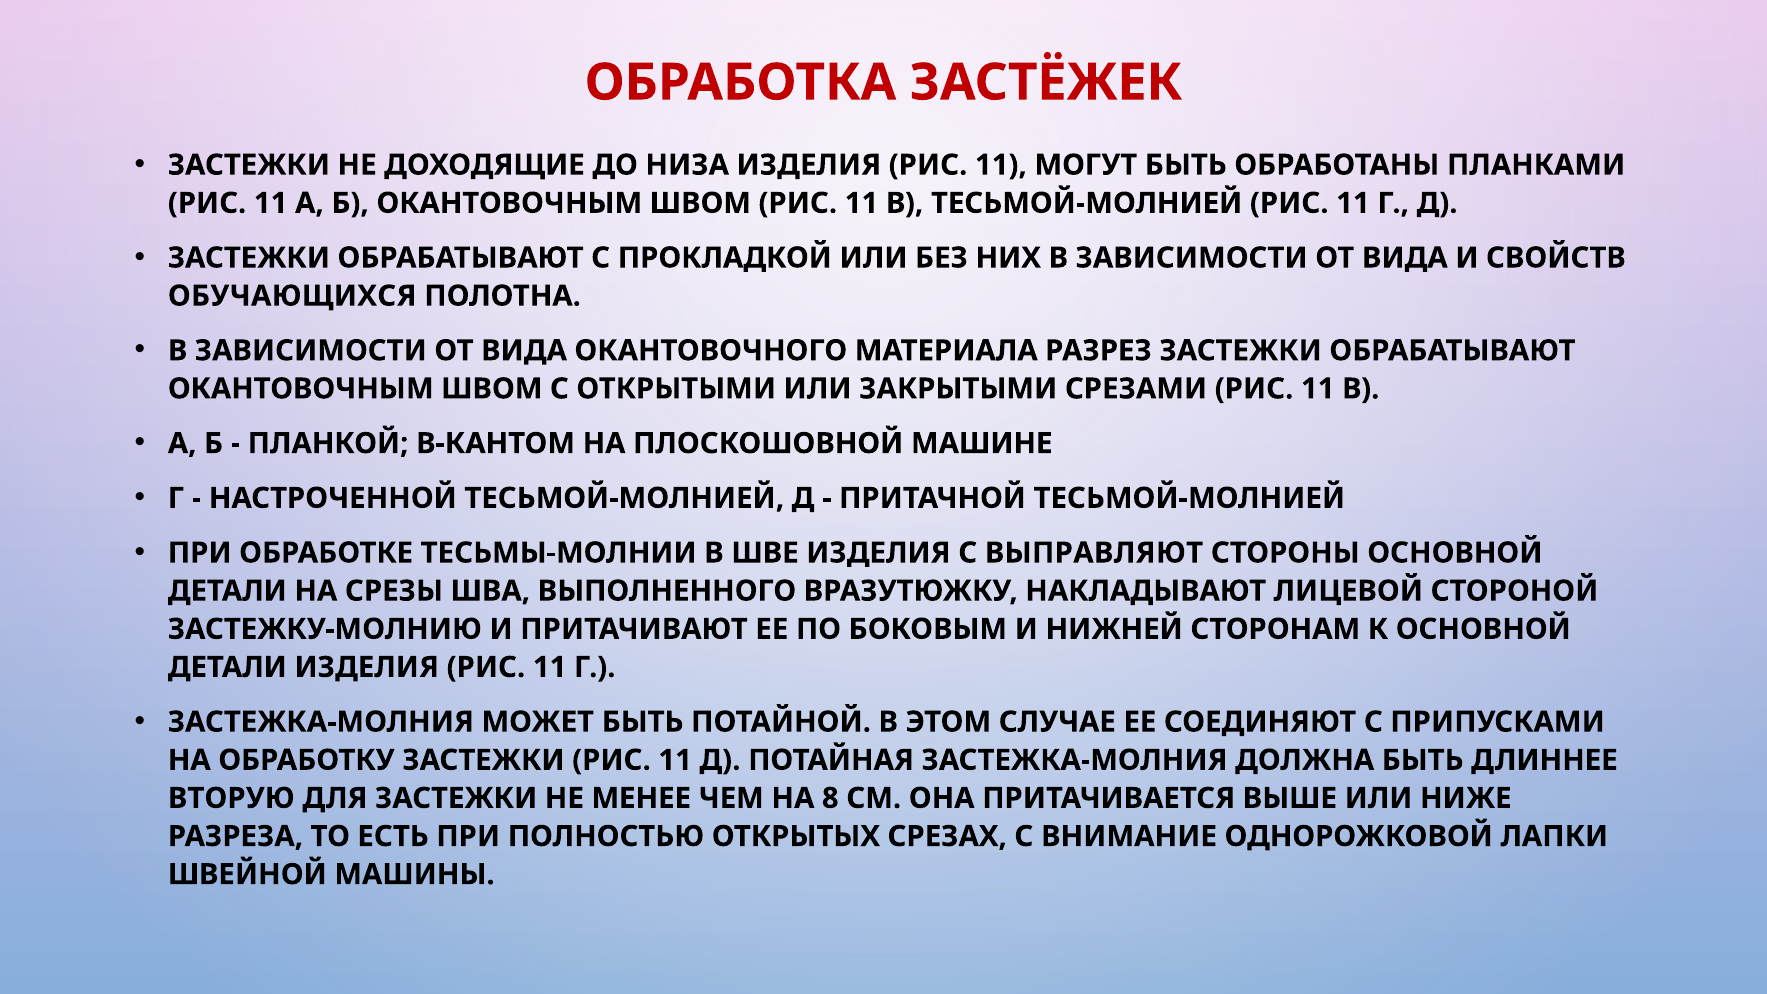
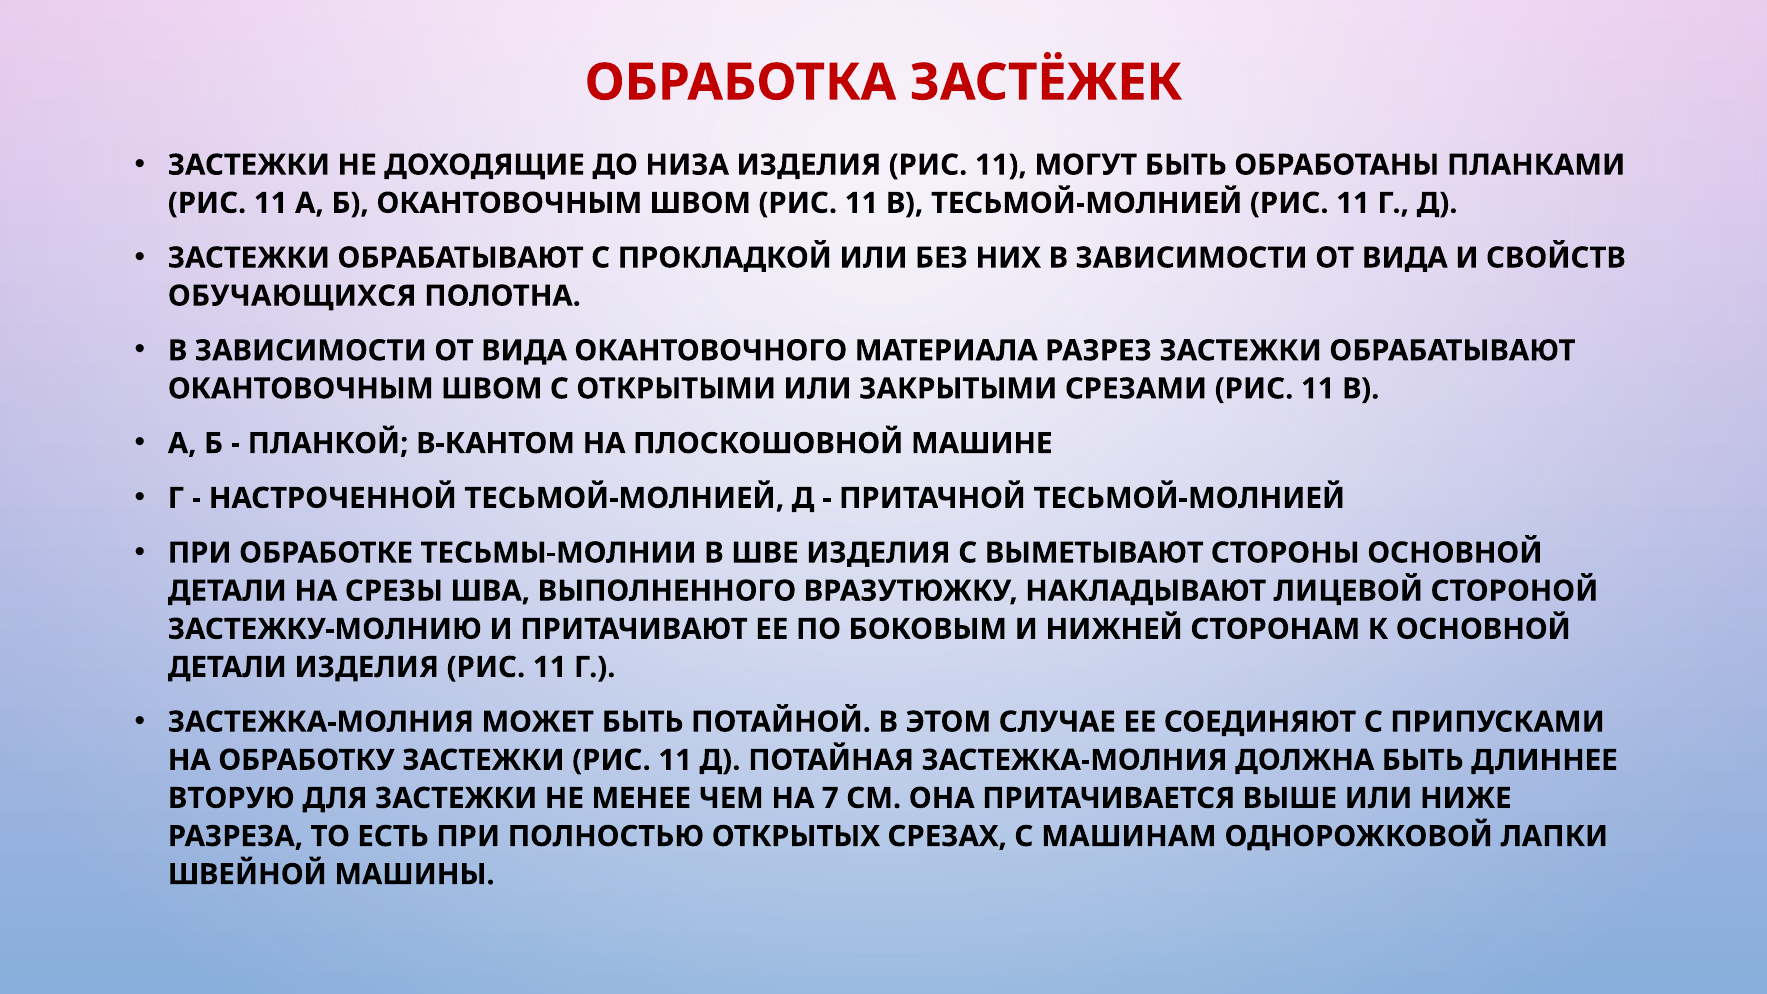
ВЫПРАВЛЯЮТ: ВЫПРАВЛЯЮТ -> ВЫМЕТЫВАЮТ
8: 8 -> 7
ВНИМАНИЕ: ВНИМАНИЕ -> МАШИНАМ
